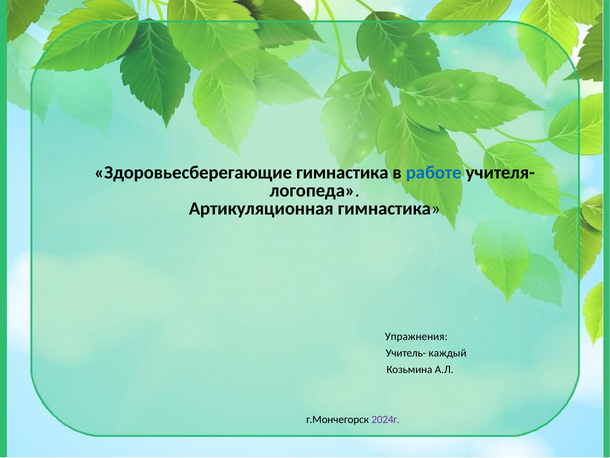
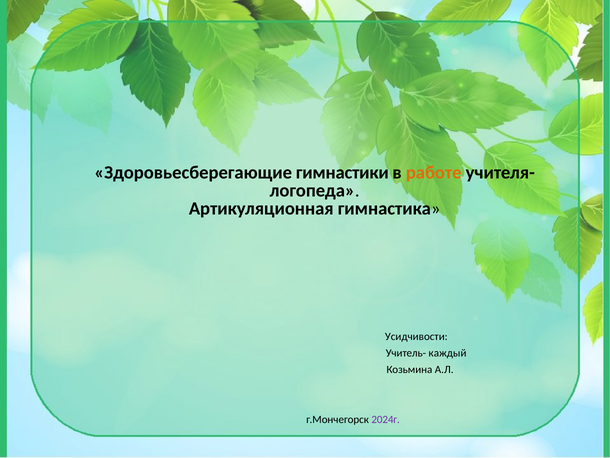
Здоровьесберегающие гимнастика: гимнастика -> гимнастики
работе colour: blue -> orange
Упражнения: Упражнения -> Усидчивости
